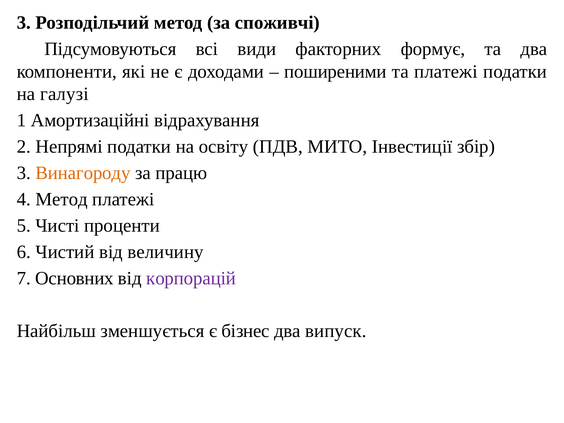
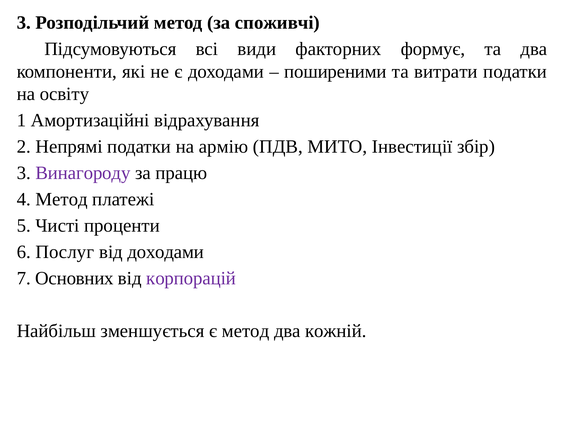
та платежі: платежі -> витрати
галузі: галузі -> освіту
освіту: освіту -> армію
Винагороду colour: orange -> purple
Чистий: Чистий -> Послуг
від величину: величину -> доходами
є бізнес: бізнес -> метод
випуск: випуск -> кожній
